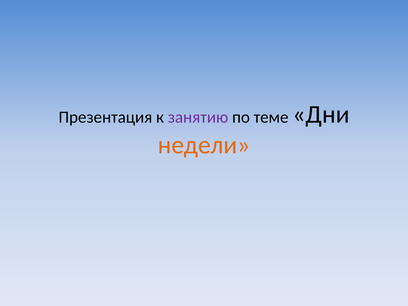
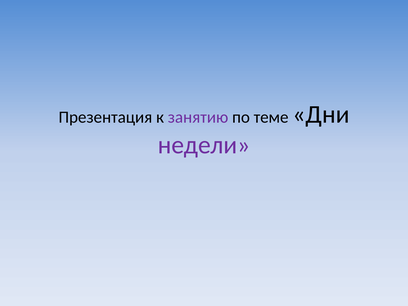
недели colour: orange -> purple
